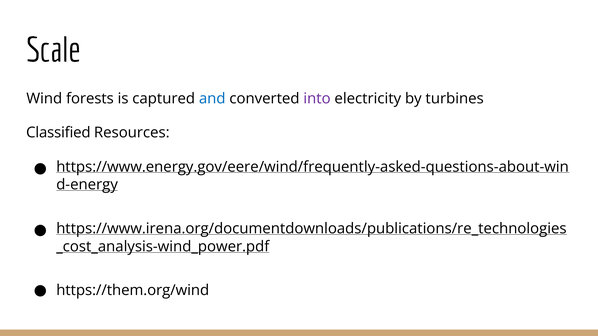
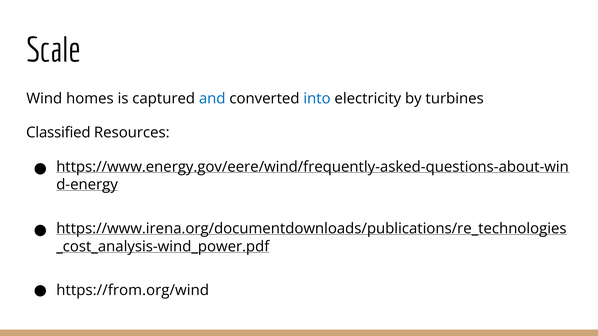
forests: forests -> homes
into colour: purple -> blue
https://them.org/wind: https://them.org/wind -> https://from.org/wind
